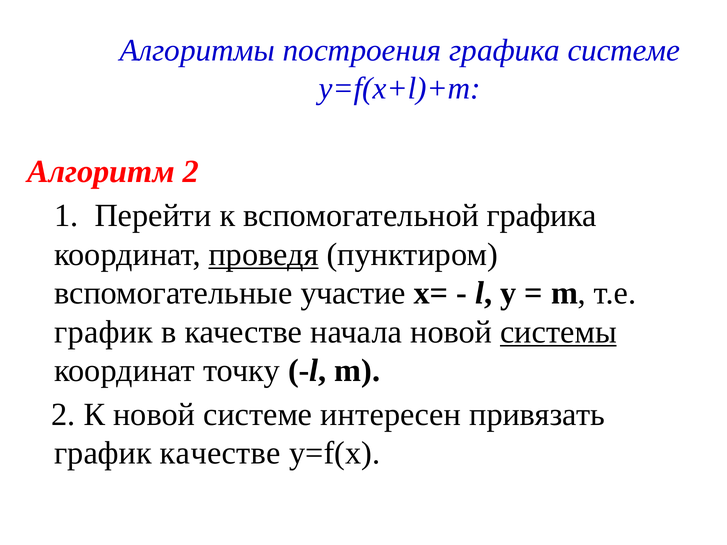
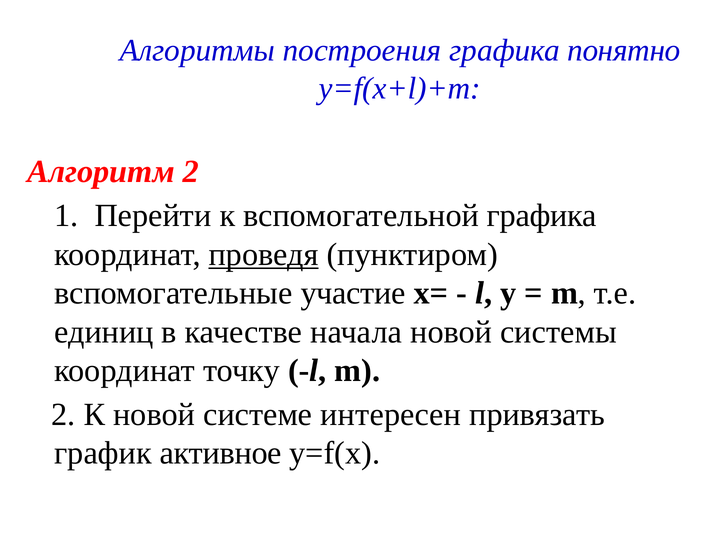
графика системе: системе -> понятно
график at (104, 332): график -> единиц
системы underline: present -> none
график качестве: качестве -> активное
